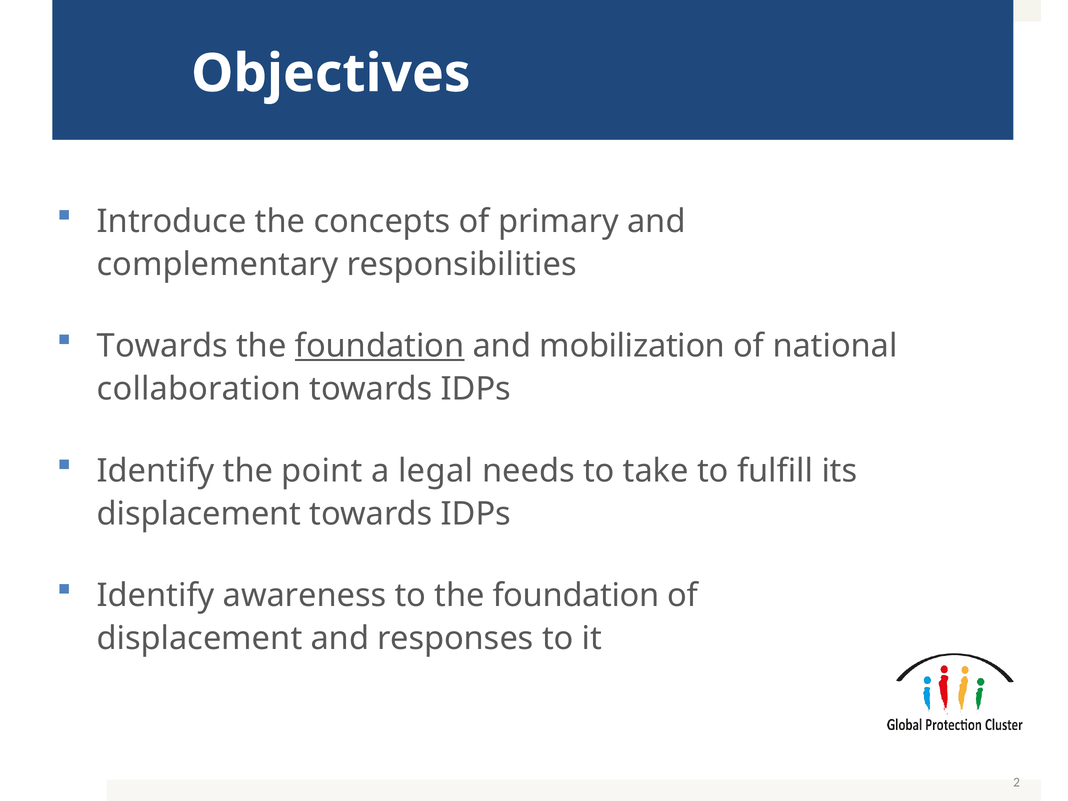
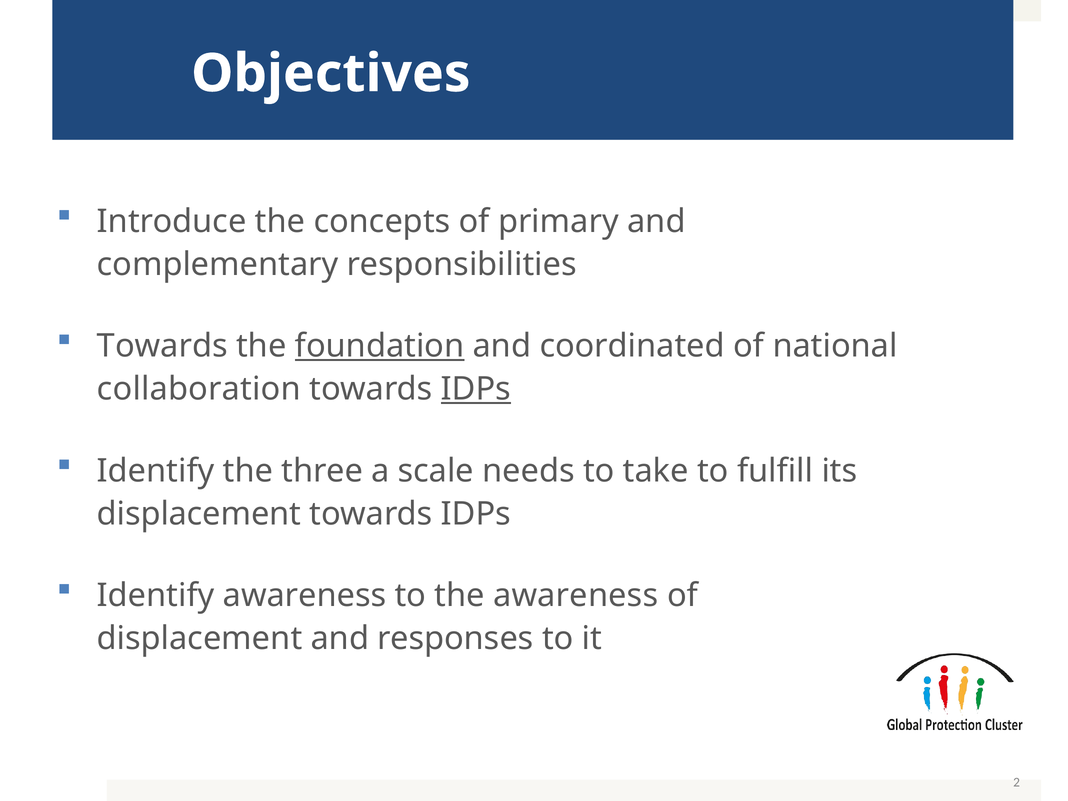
mobilization: mobilization -> coordinated
IDPs at (476, 389) underline: none -> present
point: point -> three
legal: legal -> scale
to the foundation: foundation -> awareness
